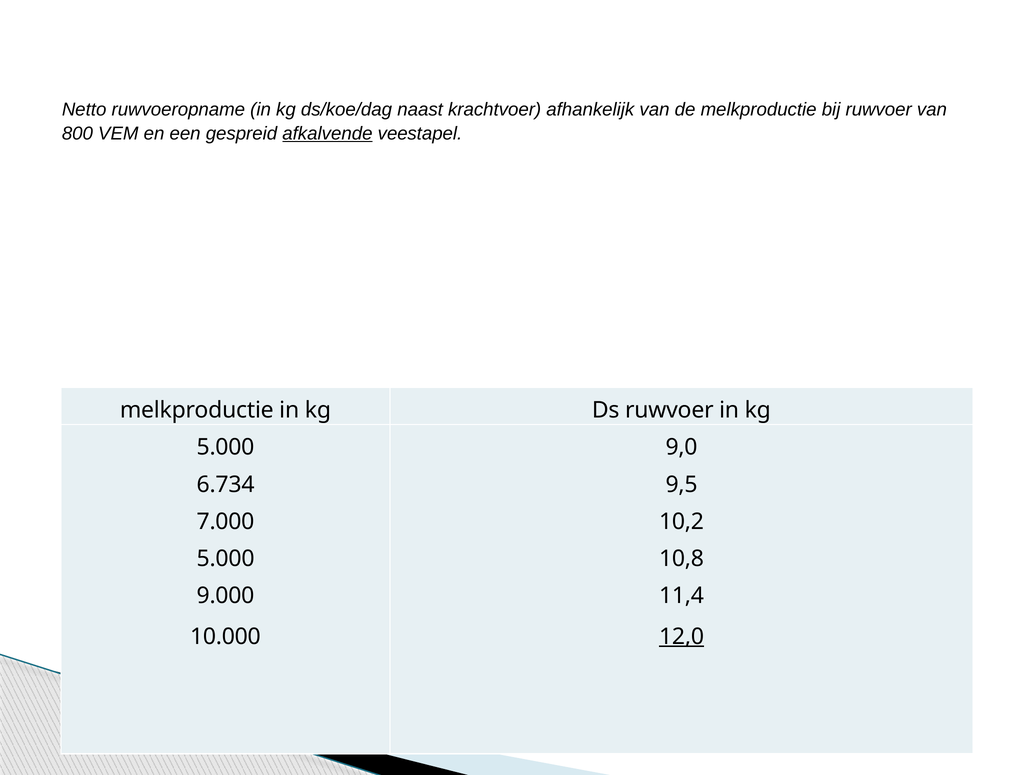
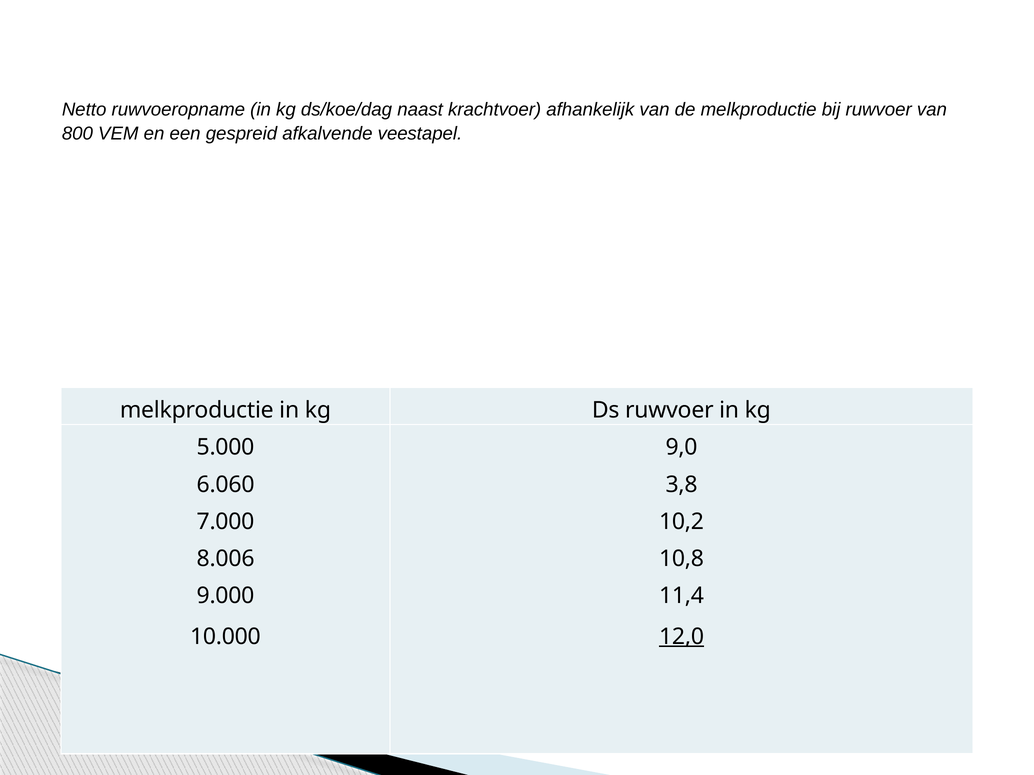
afkalvende underline: present -> none
6.734: 6.734 -> 6.060
9,5: 9,5 -> 3,8
5.000 at (226, 559): 5.000 -> 8.006
